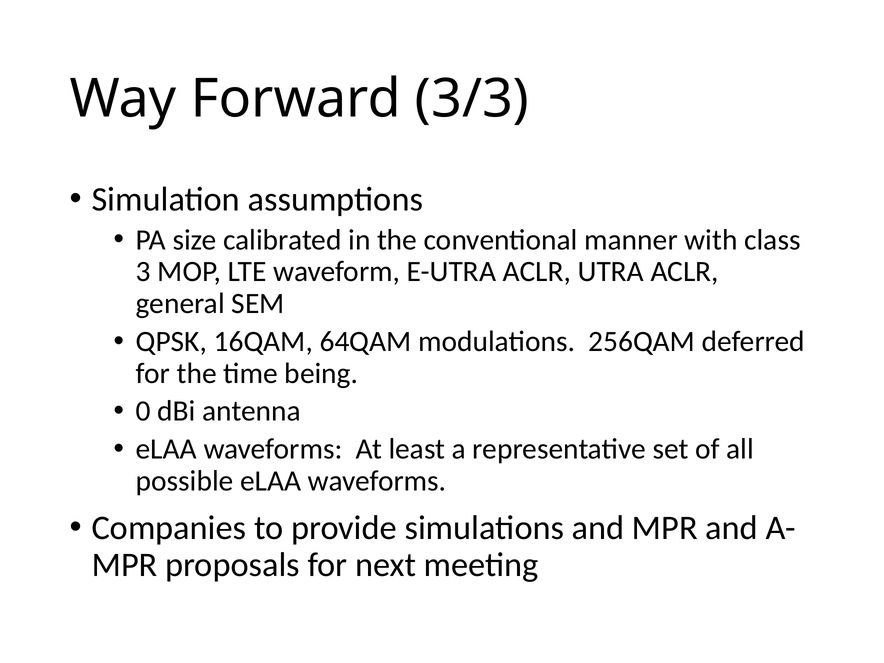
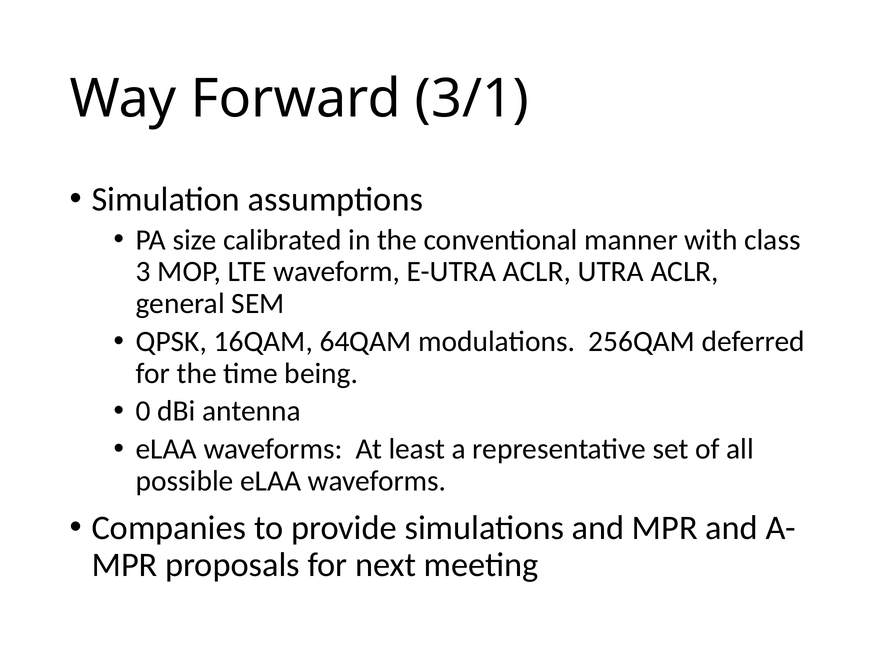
3/3: 3/3 -> 3/1
